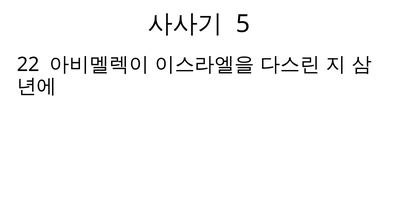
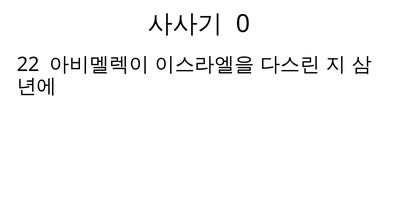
5: 5 -> 0
